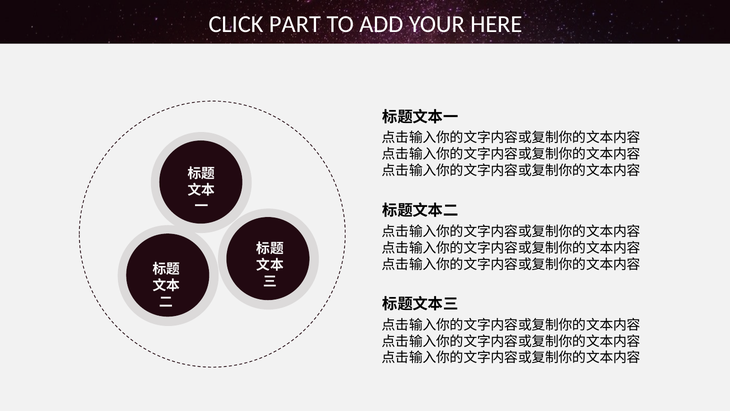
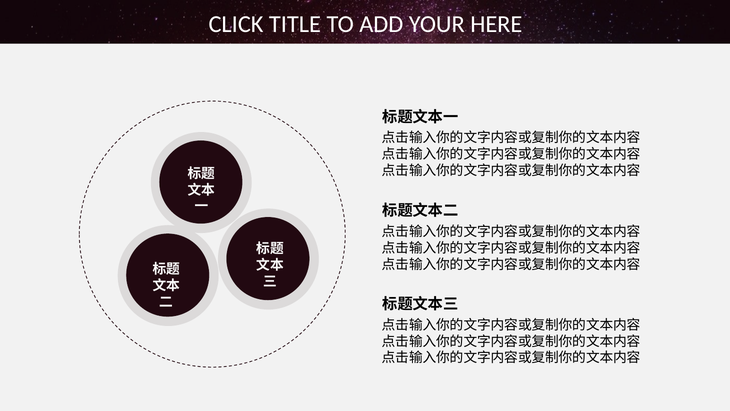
PART: PART -> TITLE
